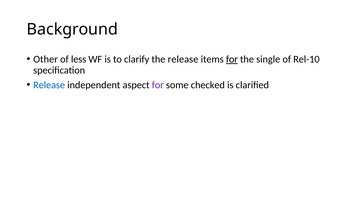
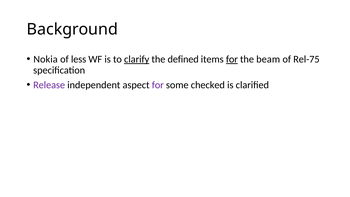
Other: Other -> Nokia
clarify underline: none -> present
the release: release -> defined
single: single -> beam
Rel-10: Rel-10 -> Rel-75
Release at (49, 85) colour: blue -> purple
